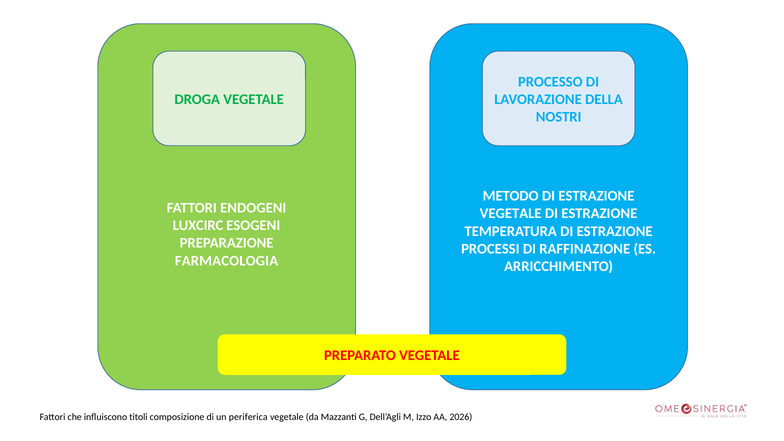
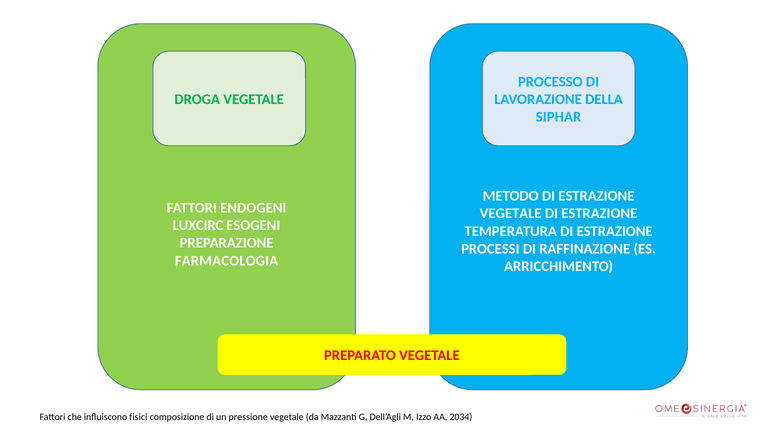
NOSTRI: NOSTRI -> SIPHAR
titoli: titoli -> fisici
periferica: periferica -> pressione
2026: 2026 -> 2034
